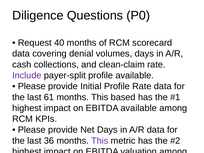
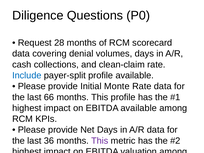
40: 40 -> 28
Include colour: purple -> blue
Initial Profile: Profile -> Monte
61: 61 -> 66
This based: based -> profile
